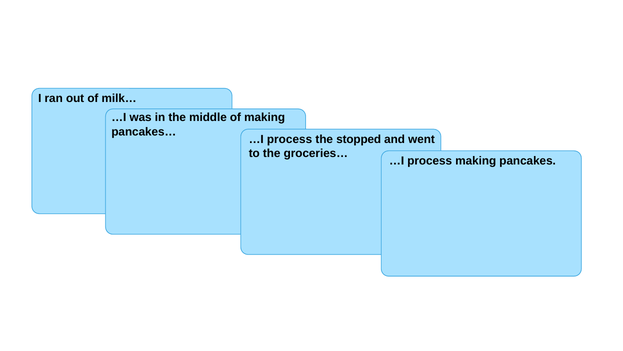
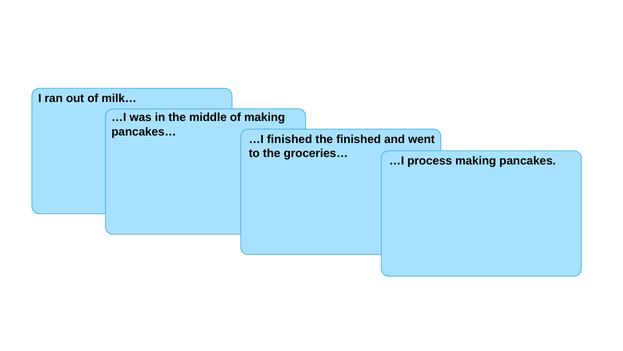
process at (290, 139): process -> finished
the stopped: stopped -> finished
